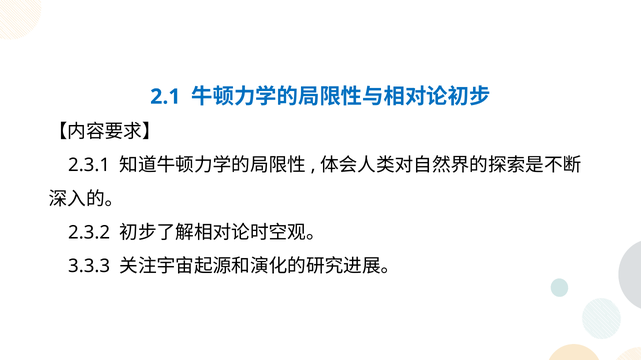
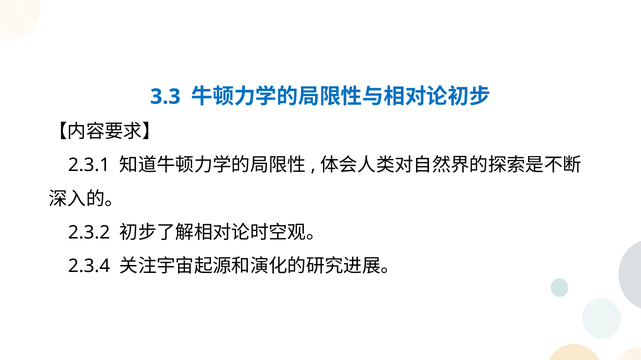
2.1: 2.1 -> 3.3
3.3.3: 3.3.3 -> 2.3.4
